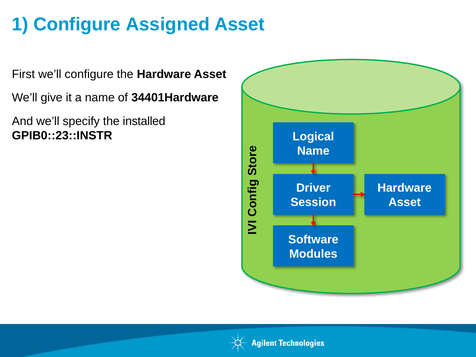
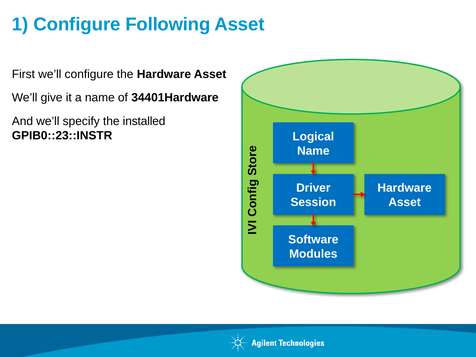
Assigned: Assigned -> Following
